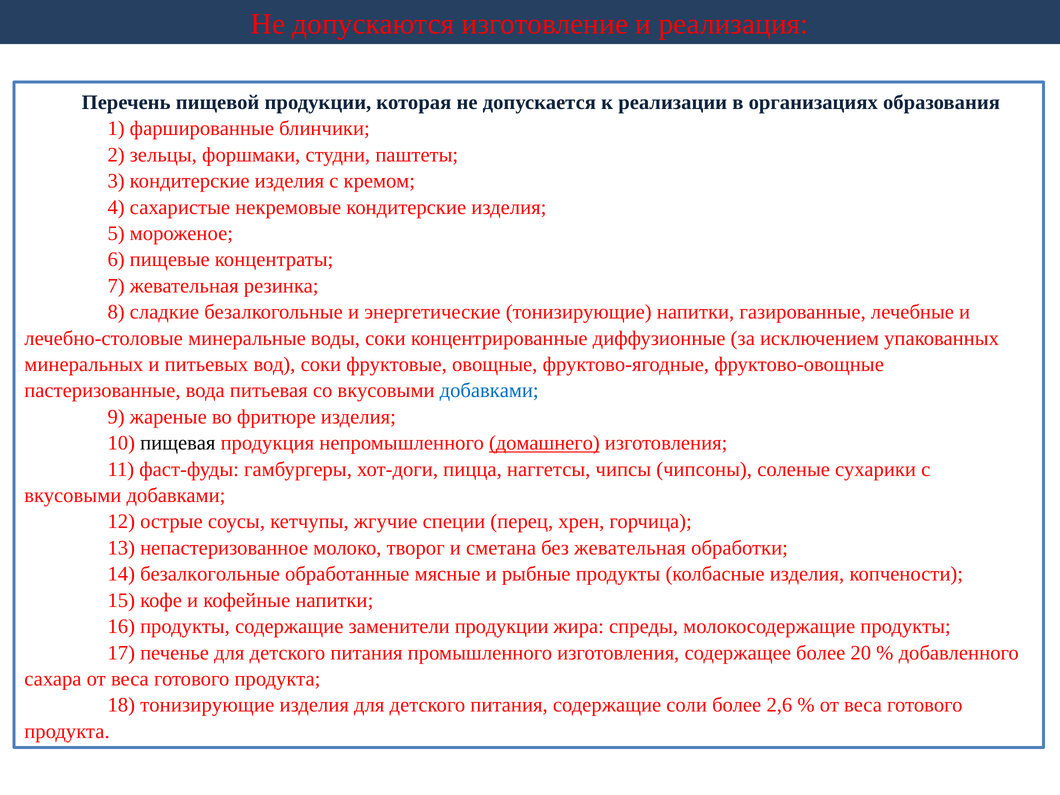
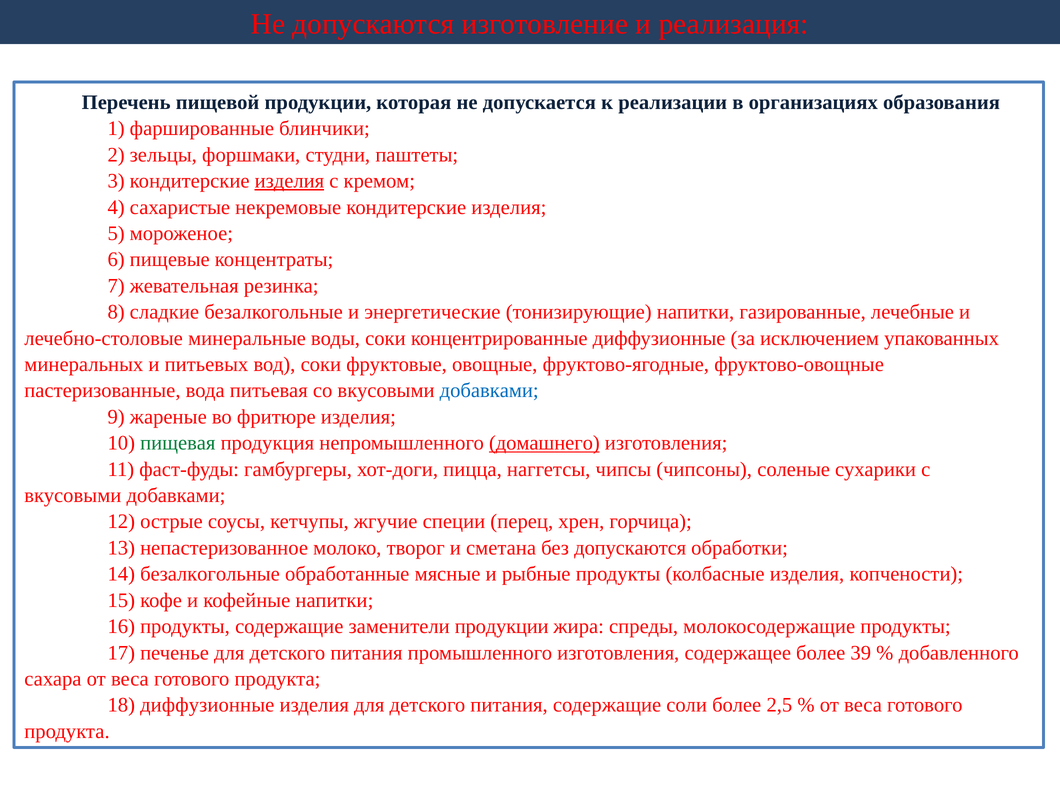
изделия at (289, 181) underline: none -> present
пищевая colour: black -> green
без жевательная: жевательная -> допускаются
20: 20 -> 39
18 тонизирующие: тонизирующие -> диффузионные
2,6: 2,6 -> 2,5
